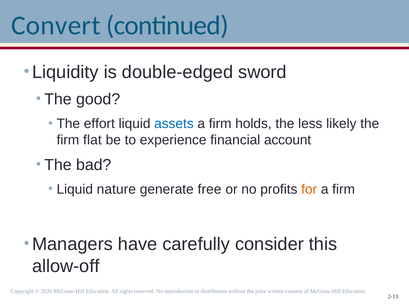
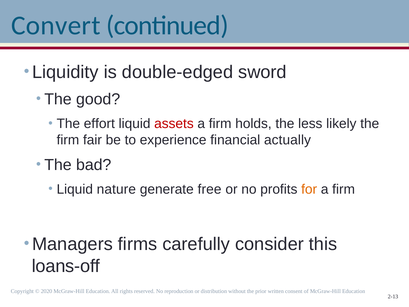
assets colour: blue -> red
flat: flat -> fair
account: account -> actually
have: have -> firms
allow-off: allow-off -> loans-off
